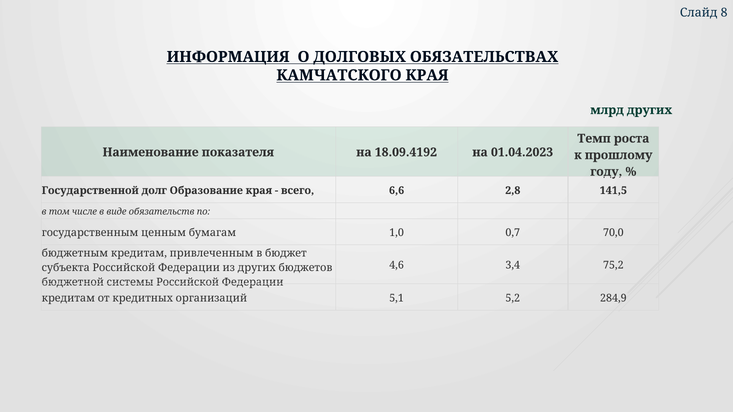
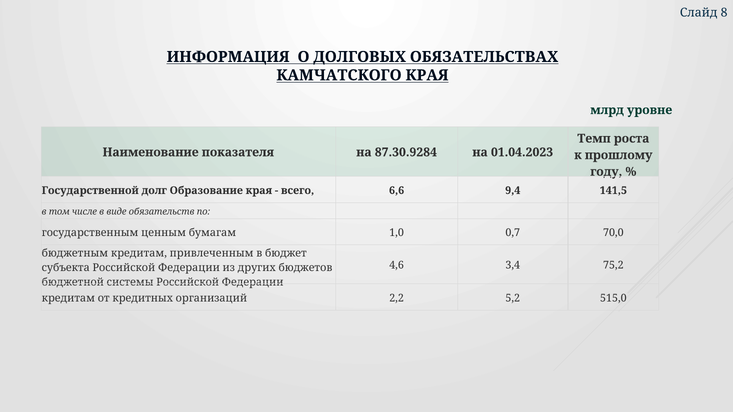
млрд других: других -> уровне
18.09.4192: 18.09.4192 -> 87.30.9284
2,8: 2,8 -> 9,4
5,1: 5,1 -> 2,2
284,9: 284,9 -> 515,0
